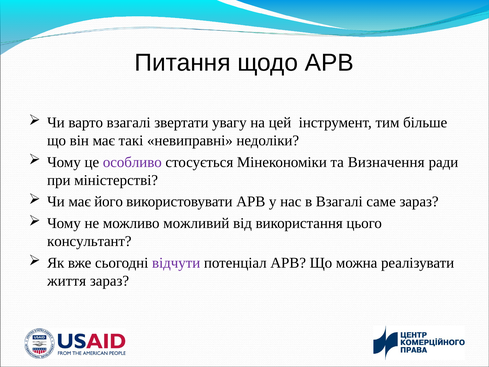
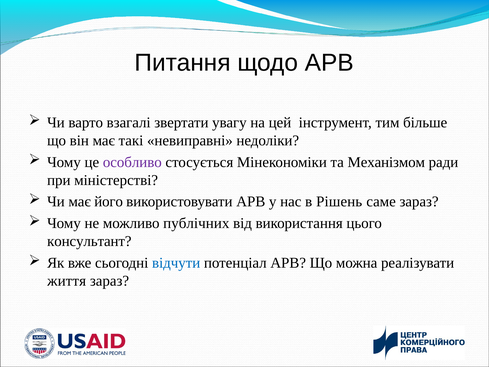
Визначення: Визначення -> Механізмом
в Взагалі: Взагалі -> Рішень
можливий: можливий -> публічних
відчути colour: purple -> blue
